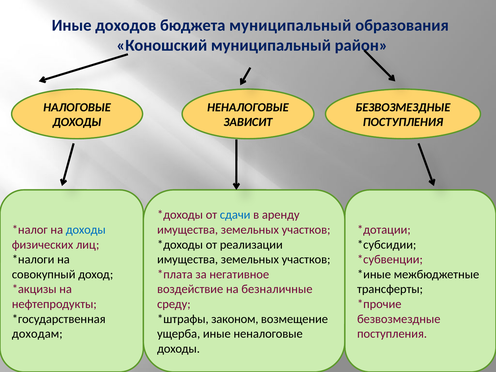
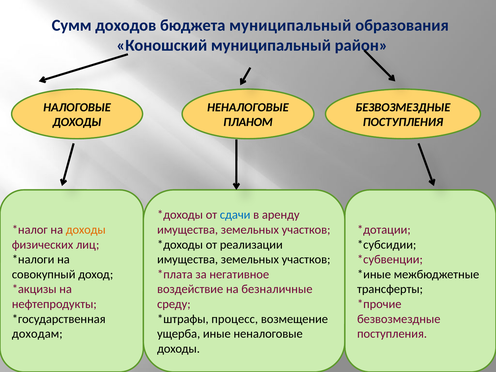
Иные at (72, 25): Иные -> Сумм
ЗАВИСИТ: ЗАВИСИТ -> ПЛАНОМ
доходы at (86, 230) colour: blue -> orange
законом: законом -> процесс
